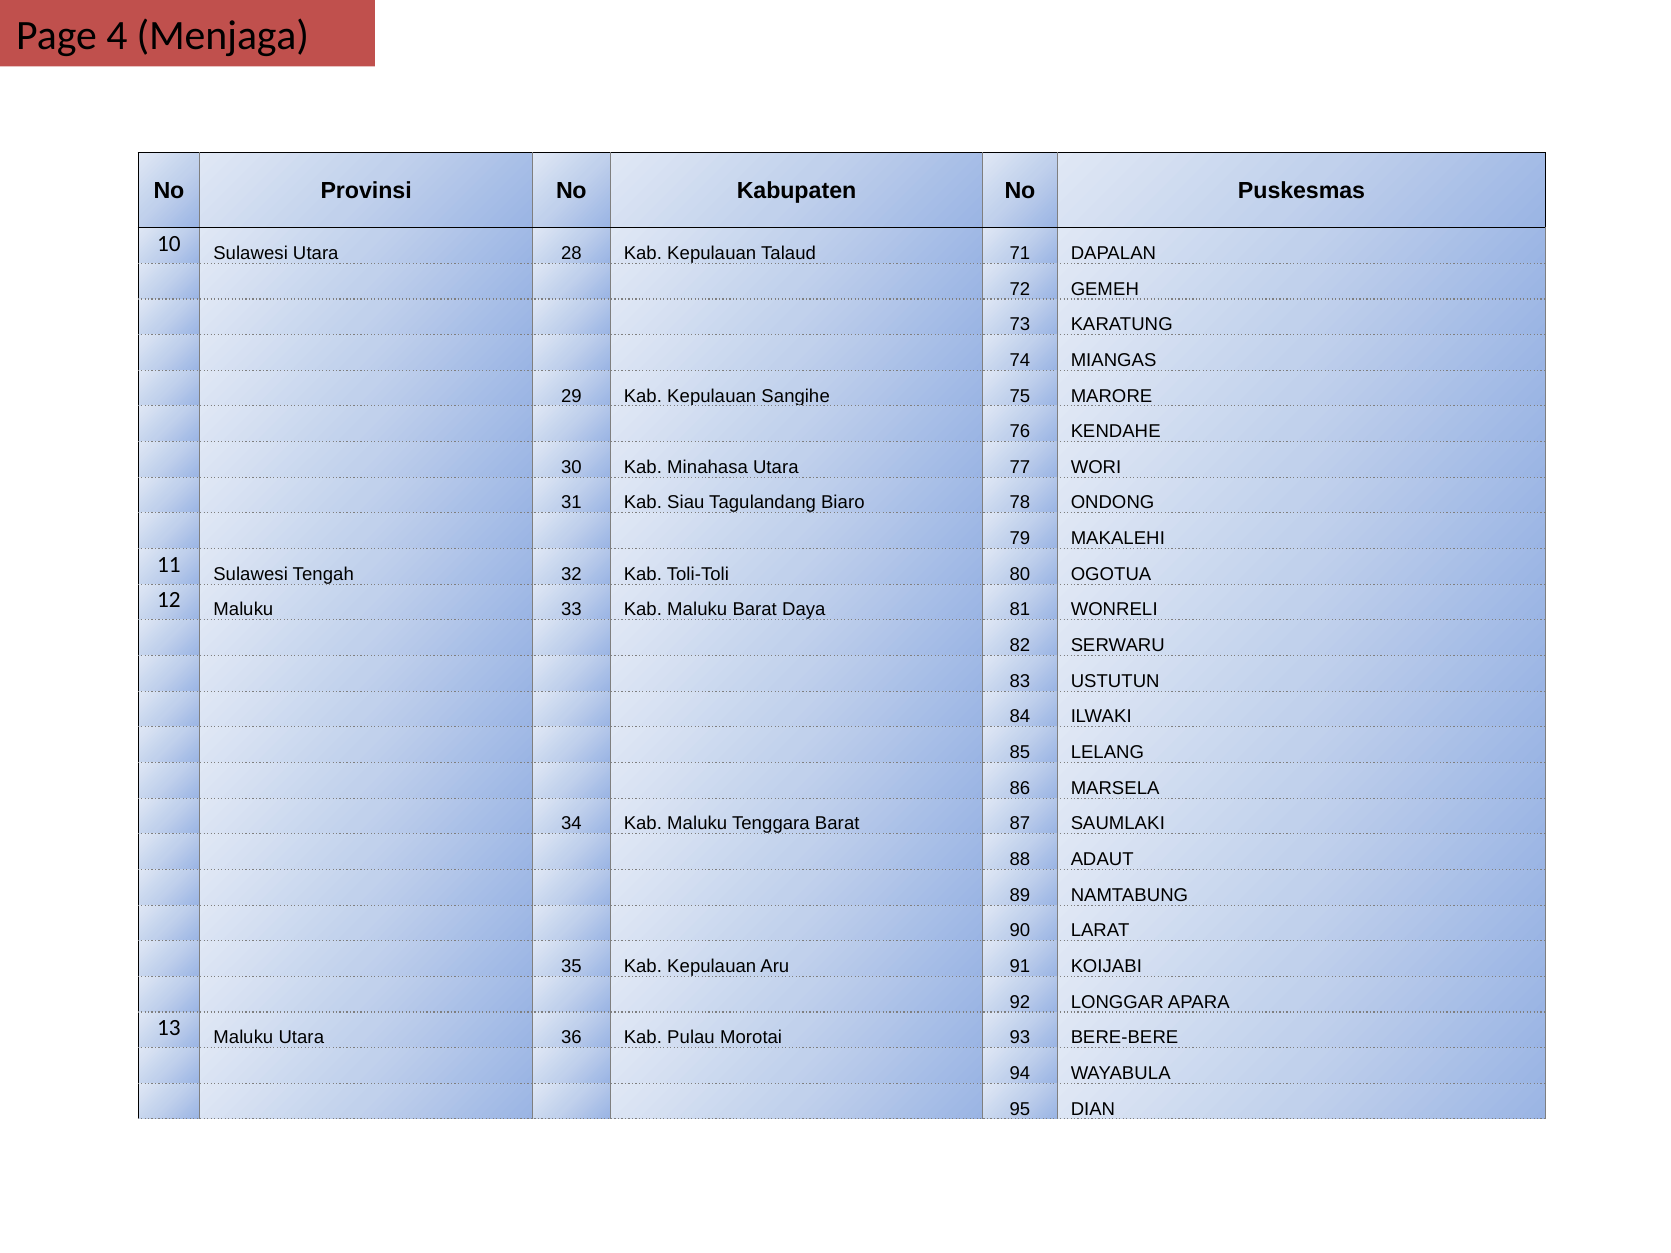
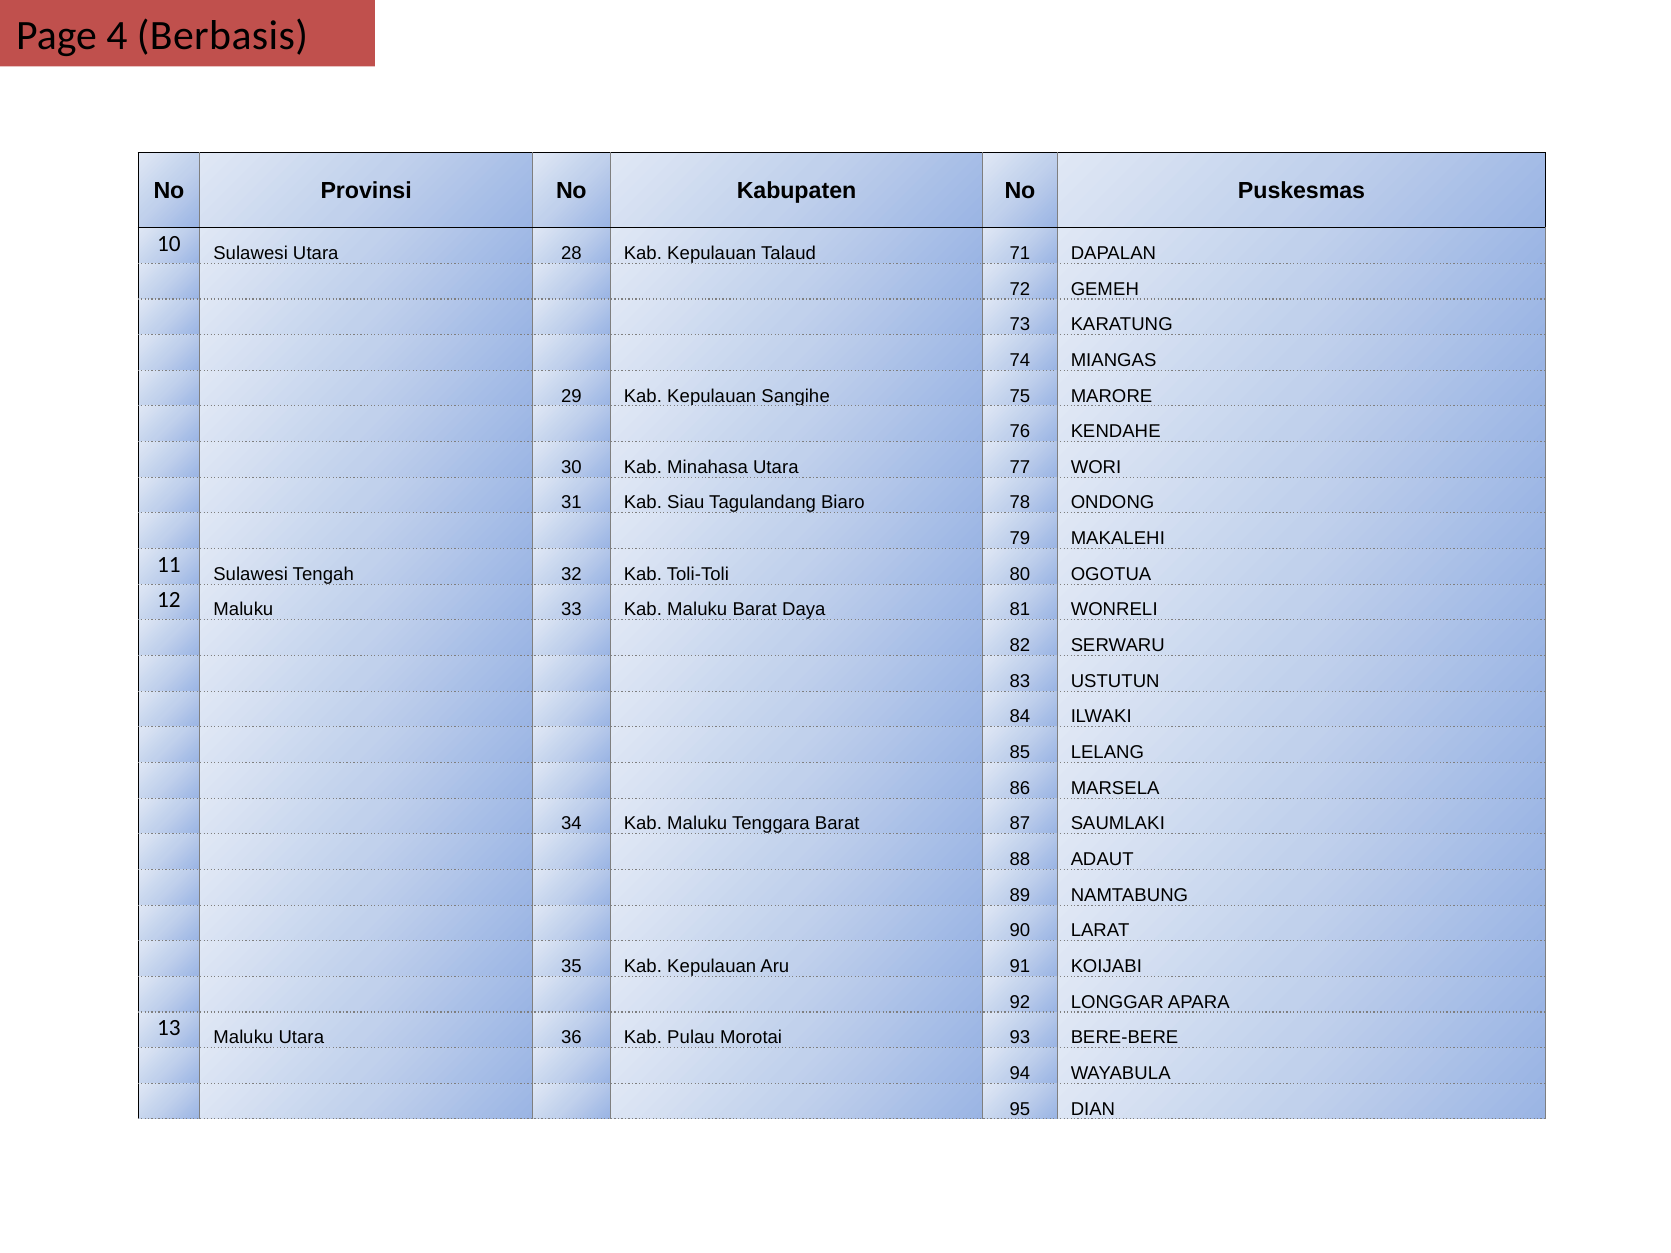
Menjaga: Menjaga -> Berbasis
